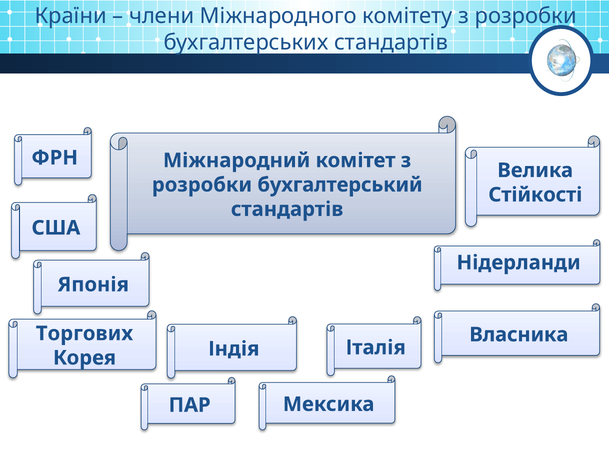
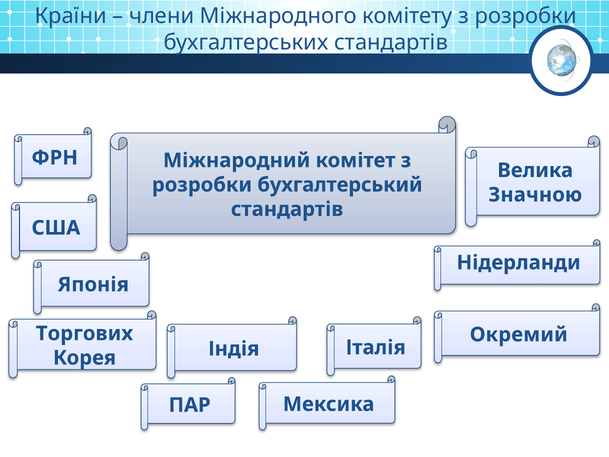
Стійкості: Стійкості -> Значною
Власника: Власника -> Окремий
